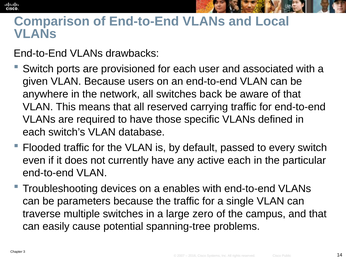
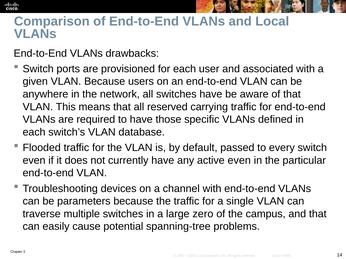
switches back: back -> have
active each: each -> even
enables: enables -> channel
